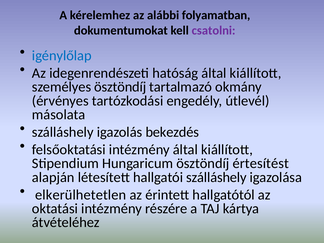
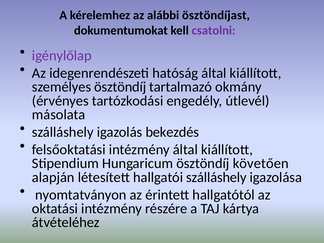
folyamatban: folyamatban -> ösztöndíjast
igénylőlap colour: blue -> purple
értesítést: értesítést -> követően
elkerülhetetlen: elkerülhetetlen -> nyomtatványon
